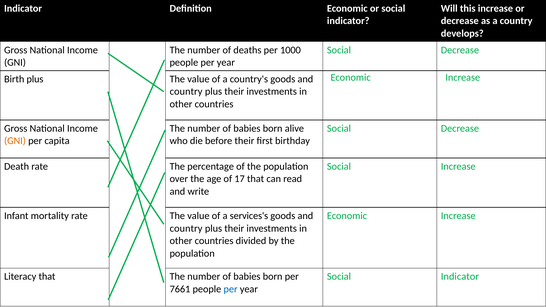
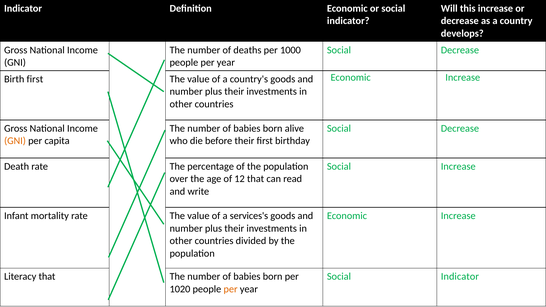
Birth plus: plus -> first
country at (186, 92): country -> number
17: 17 -> 12
country at (186, 228): country -> number
7661: 7661 -> 1020
per at (231, 289) colour: blue -> orange
